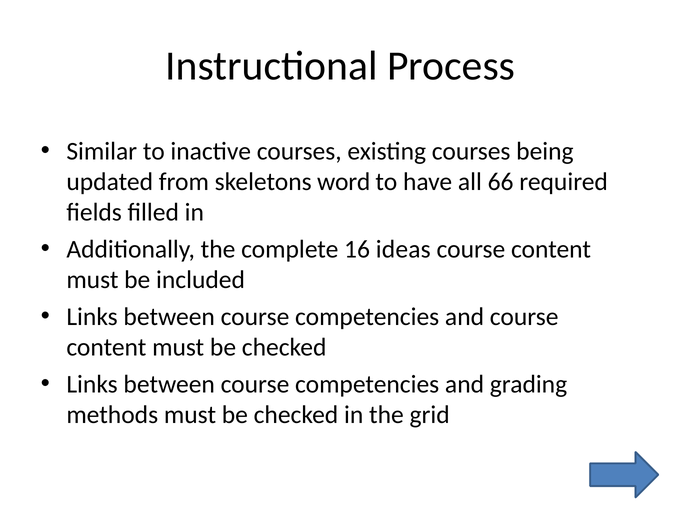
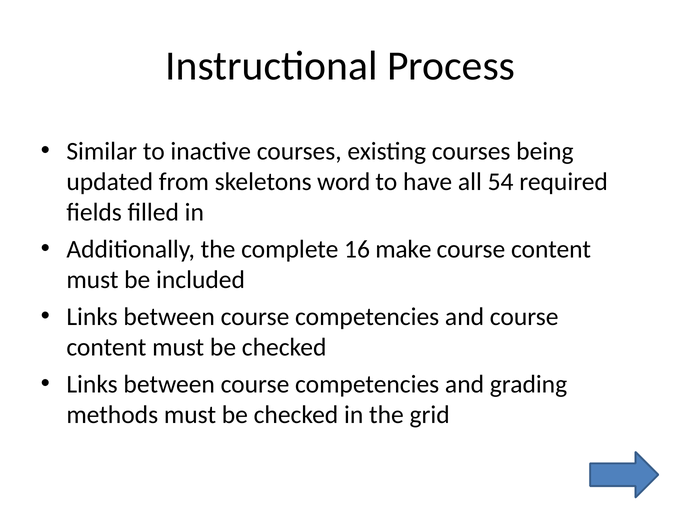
66: 66 -> 54
ideas: ideas -> make
